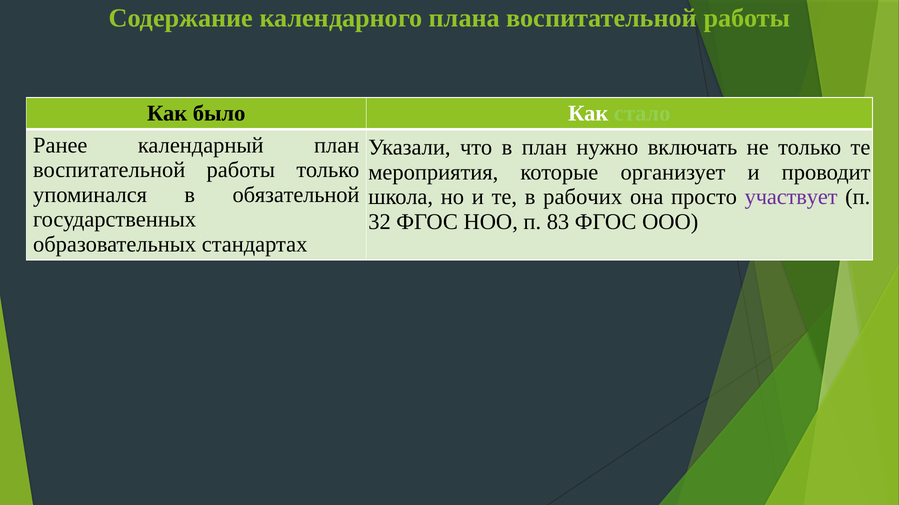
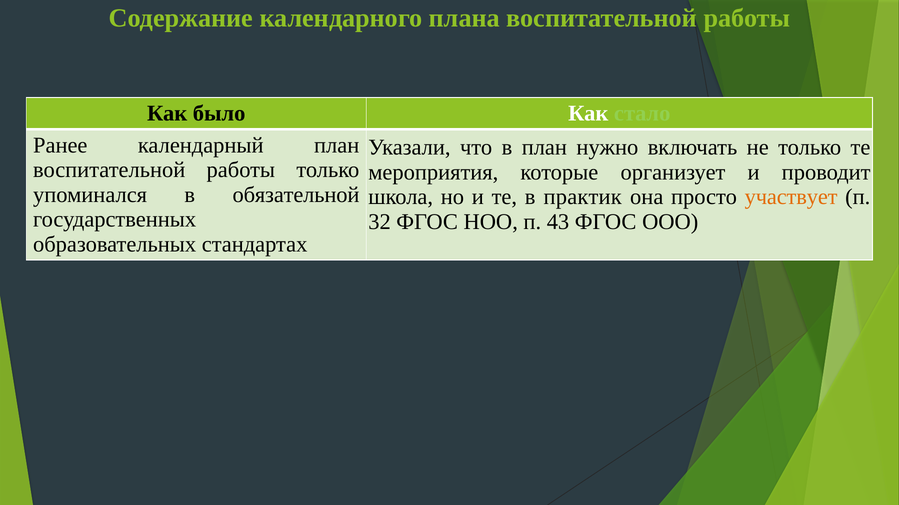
рабочих: рабочих -> практик
участвует colour: purple -> orange
83: 83 -> 43
